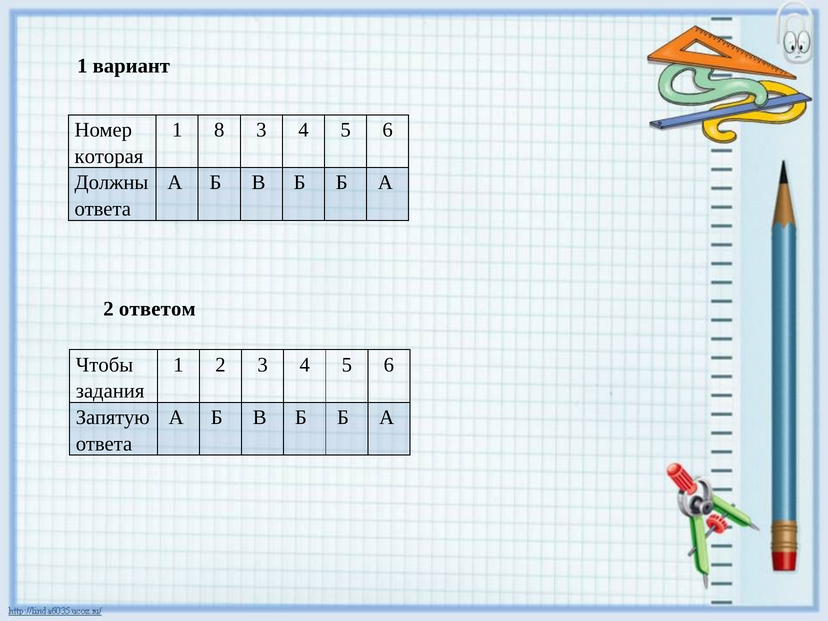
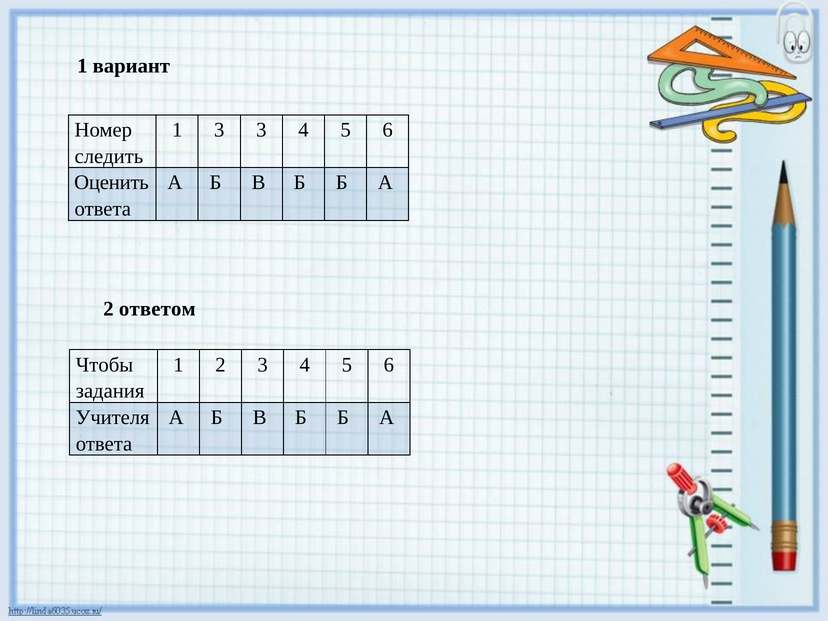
1 8: 8 -> 3
которая: которая -> следить
Должны: Должны -> Оценить
Запятую: Запятую -> Учителя
